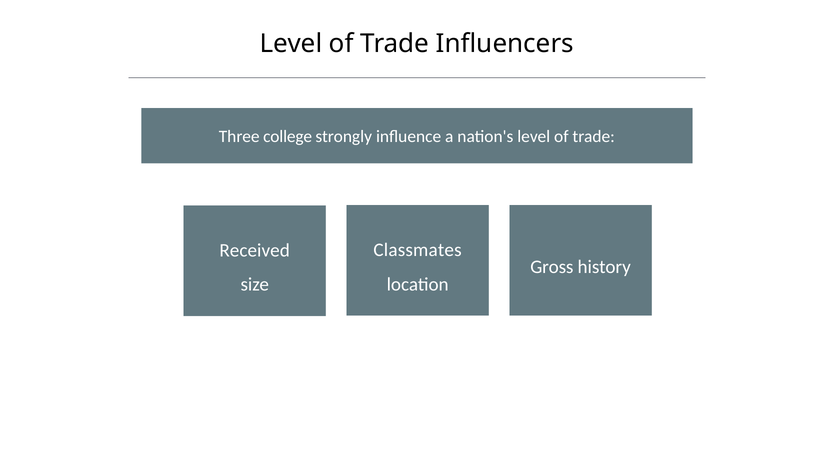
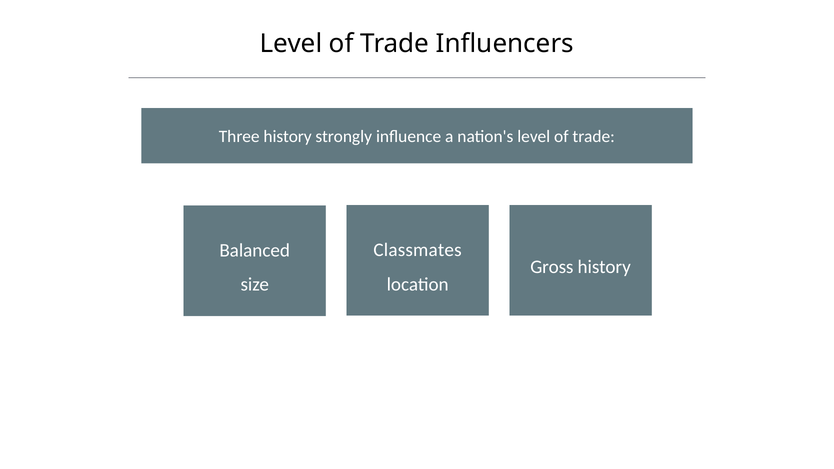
Three college: college -> history
Received: Received -> Balanced
